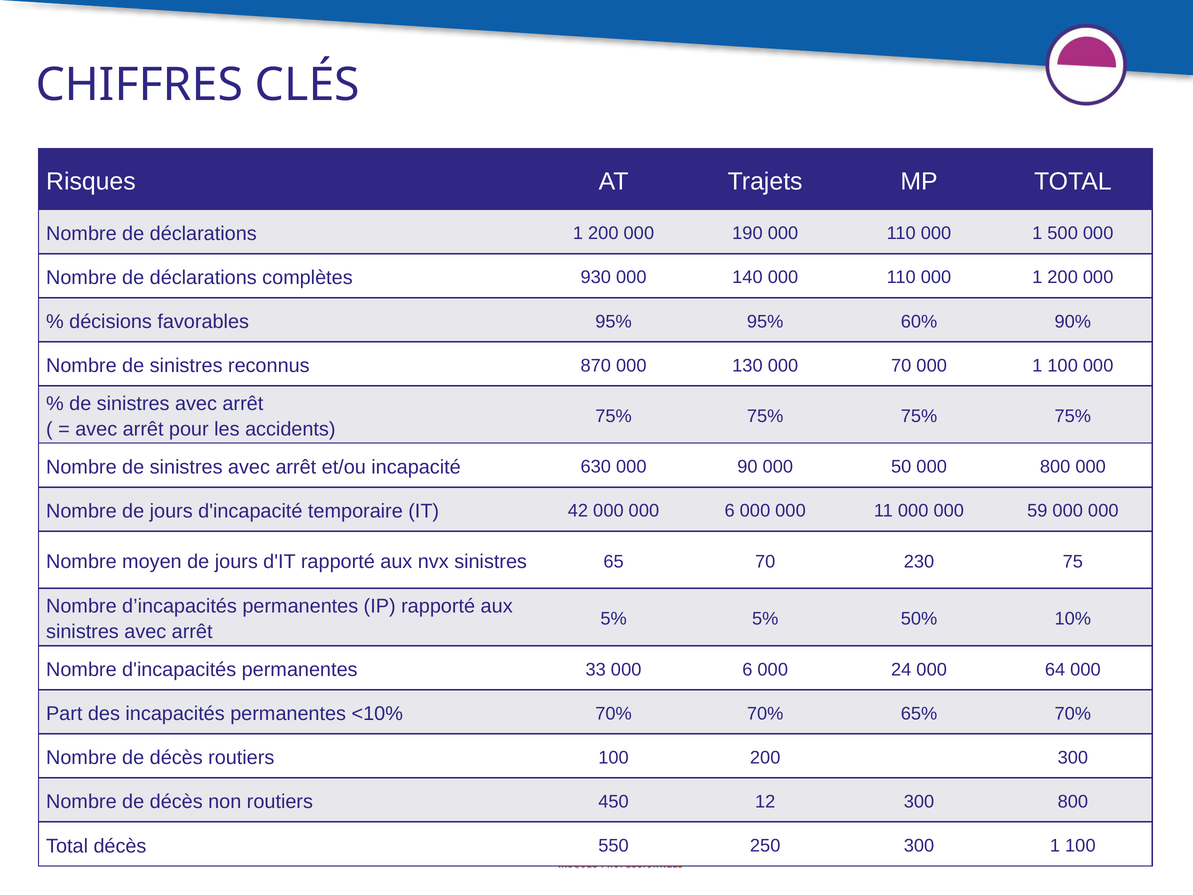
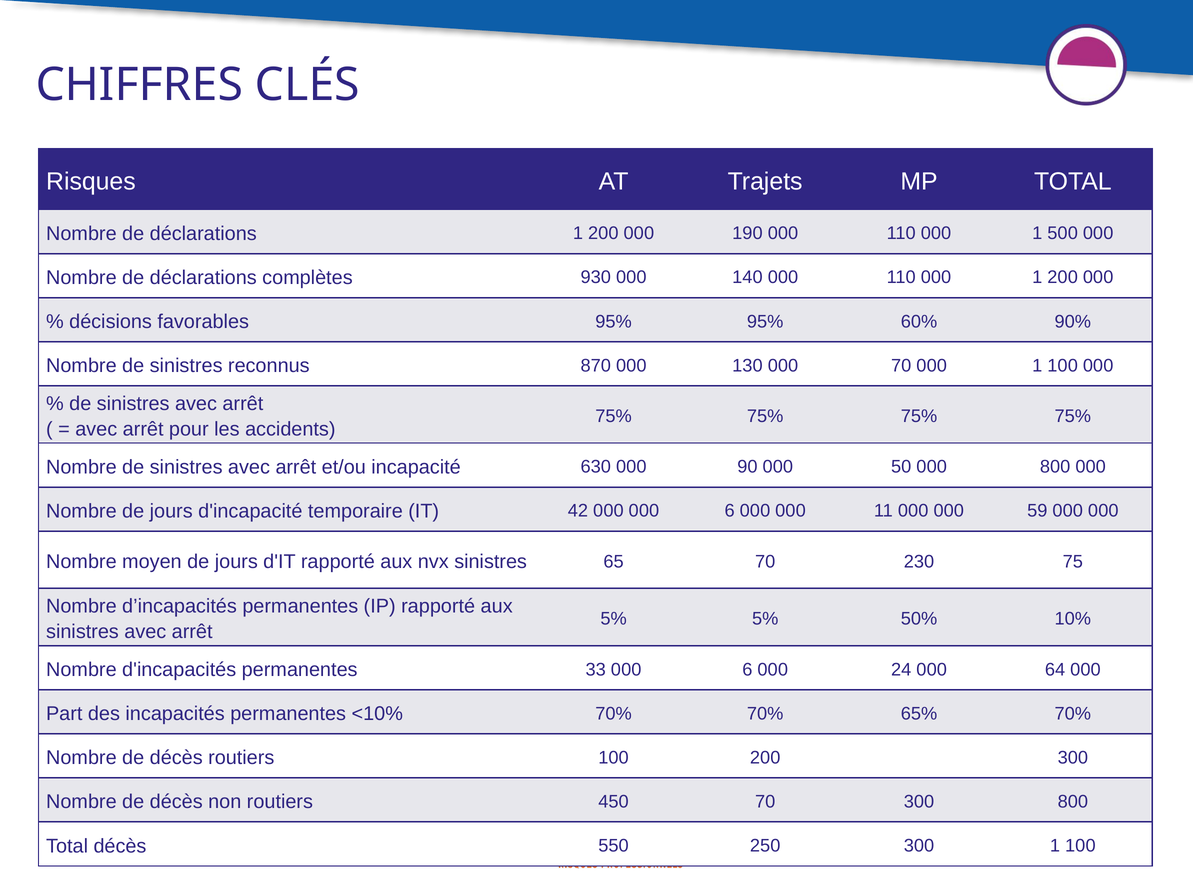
450 12: 12 -> 70
